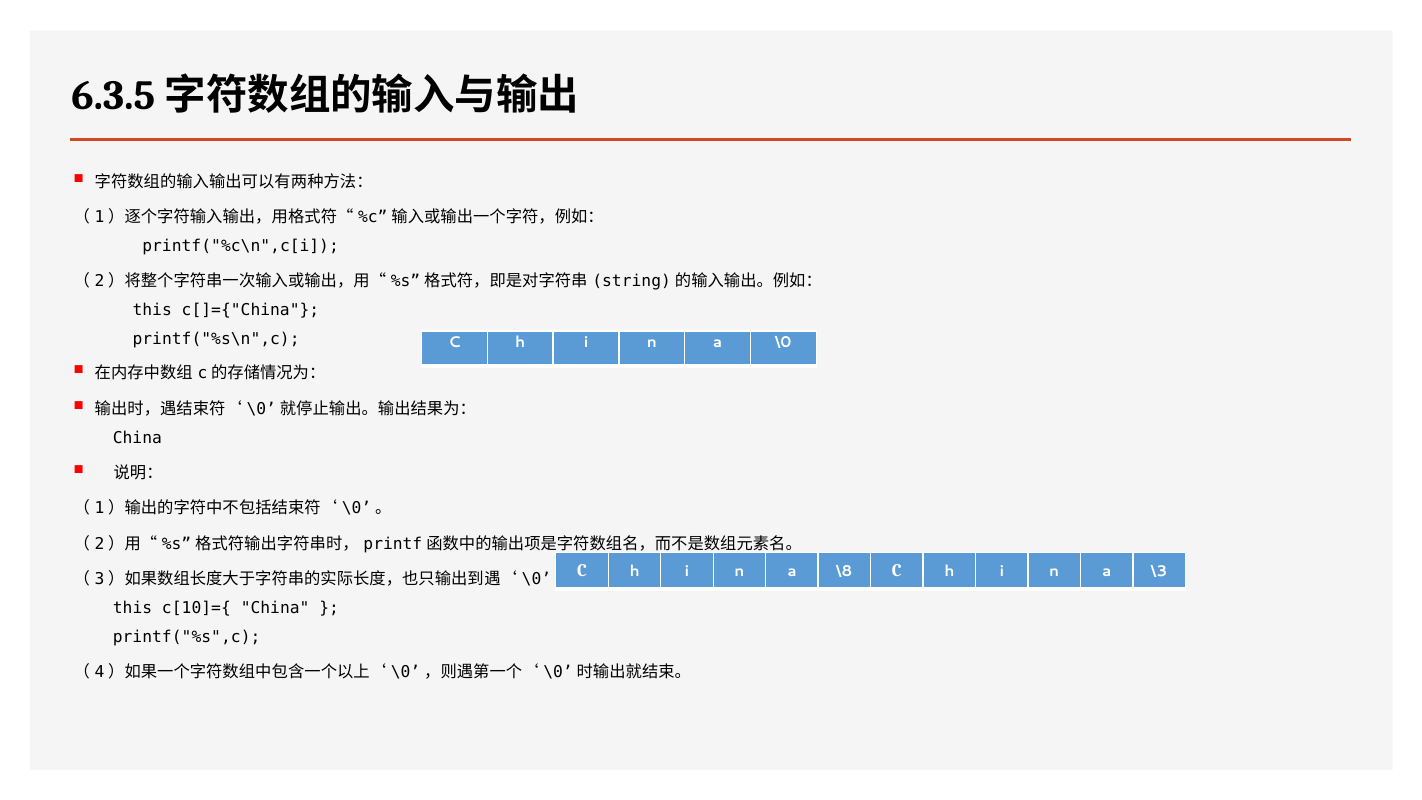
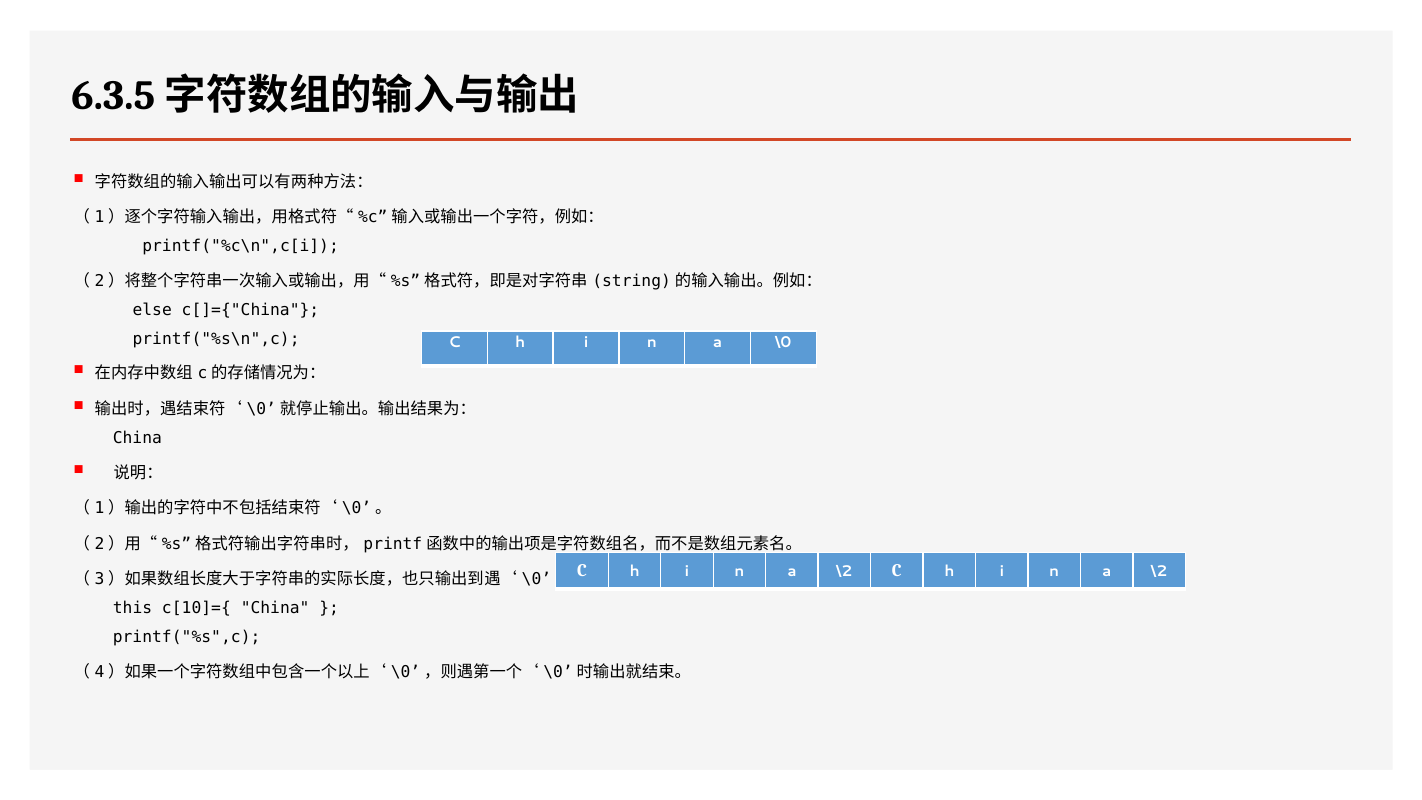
this at (152, 310): this -> else
\8 at (844, 571): \8 -> \2
\3 at (1159, 571): \3 -> \2
